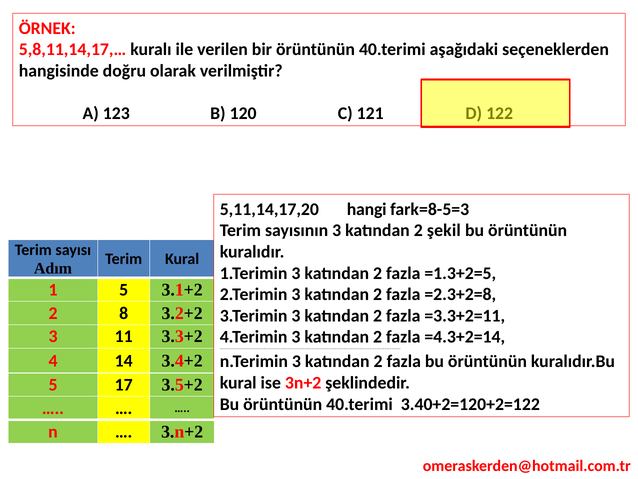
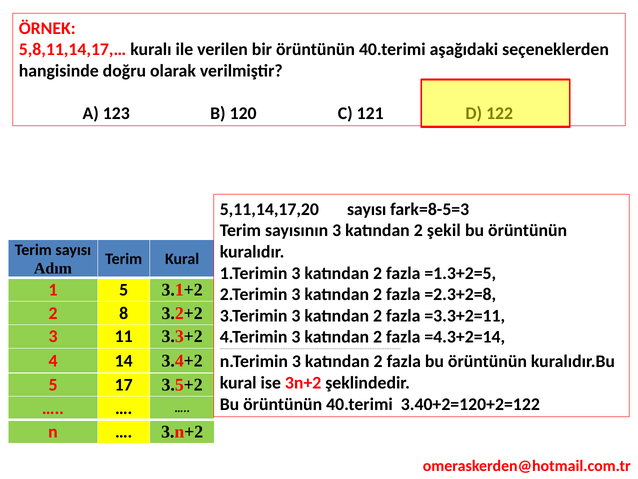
5,11,14,17,20 hangi: hangi -> sayısı
